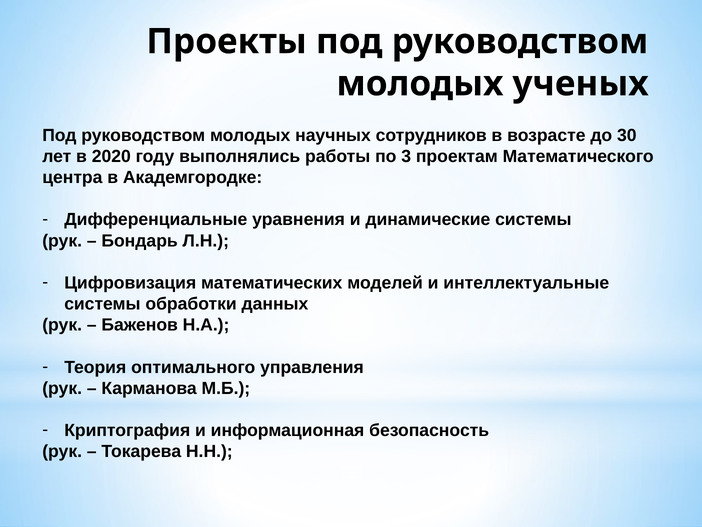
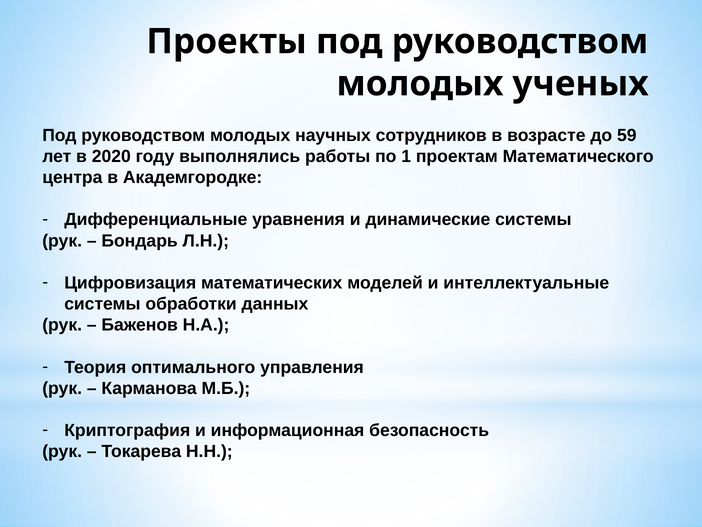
30: 30 -> 59
3: 3 -> 1
